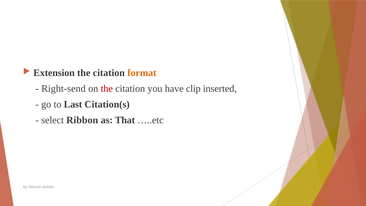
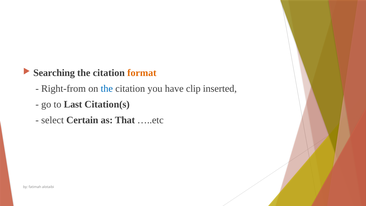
Extension: Extension -> Searching
Right-send: Right-send -> Right-from
the at (107, 89) colour: red -> blue
Ribbon: Ribbon -> Certain
